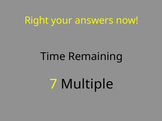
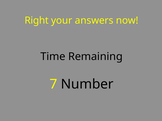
Multiple: Multiple -> Number
